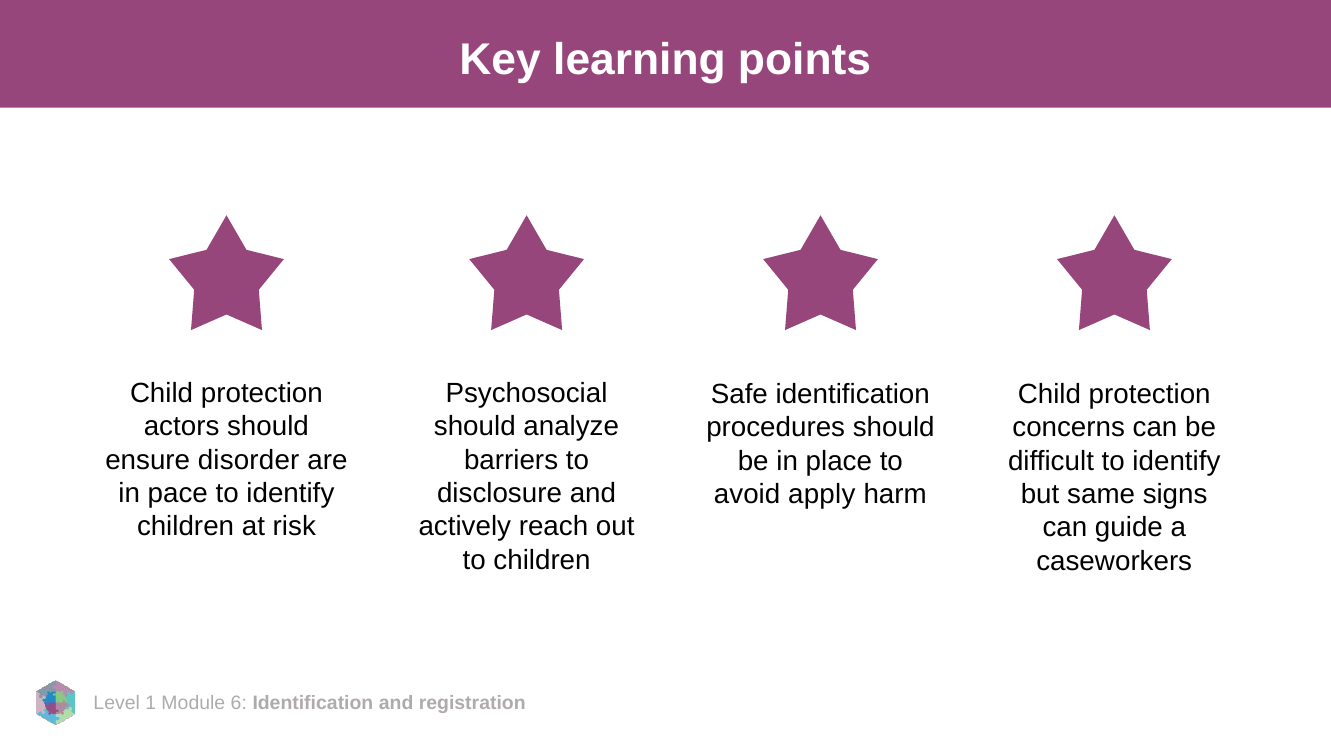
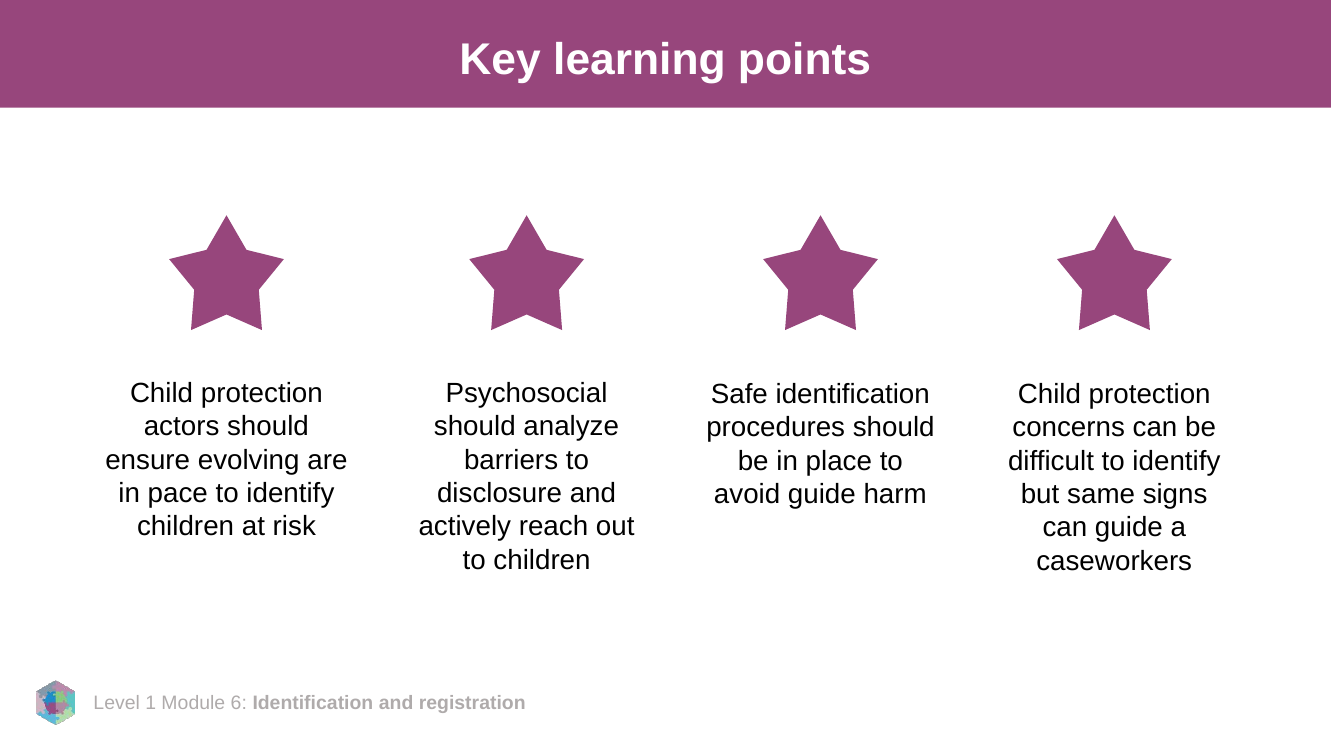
disorder: disorder -> evolving
avoid apply: apply -> guide
